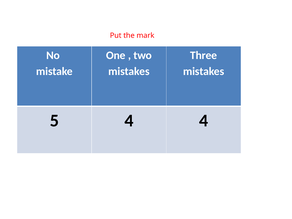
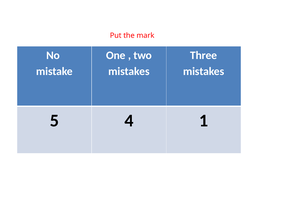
4 4: 4 -> 1
